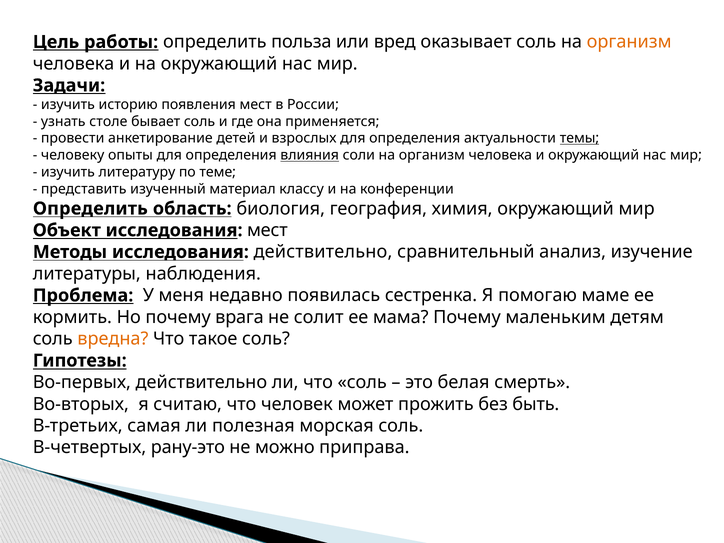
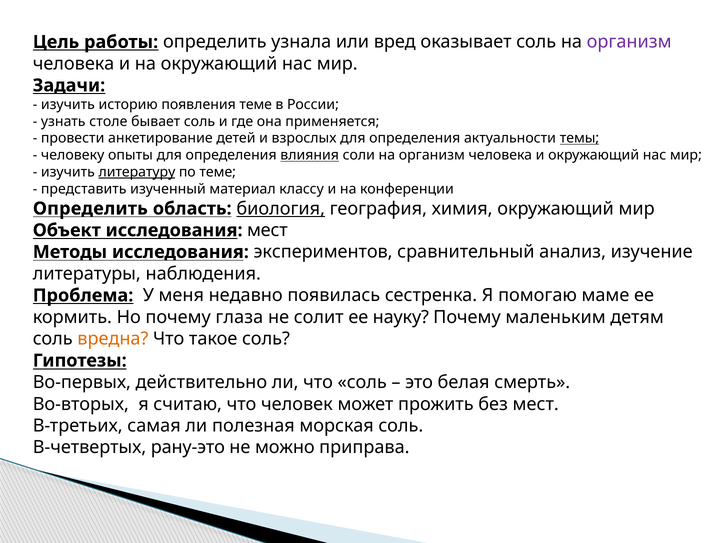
польза: польза -> узнала
организм at (629, 42) colour: orange -> purple
появления мест: мест -> теме
литературу underline: none -> present
биология underline: none -> present
исследования действительно: действительно -> экспериментов
врага: врага -> глаза
мама: мама -> науку
без быть: быть -> мест
